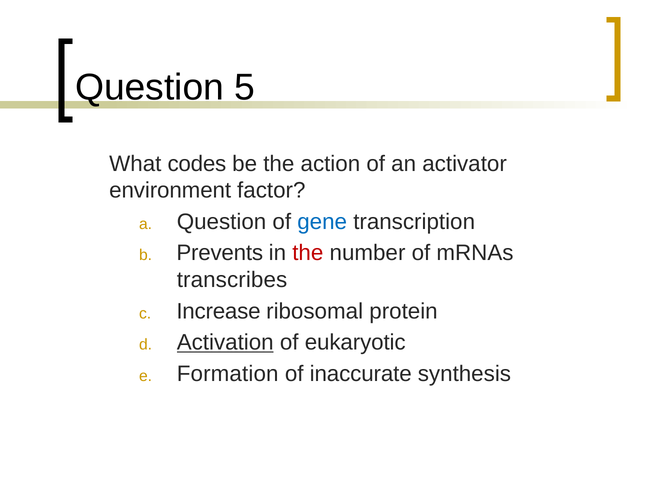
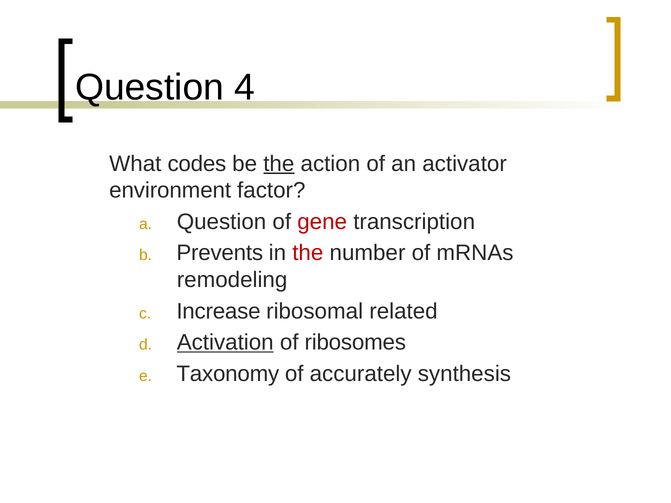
5: 5 -> 4
the at (279, 164) underline: none -> present
gene colour: blue -> red
transcribes: transcribes -> remodeling
protein: protein -> related
eukaryotic: eukaryotic -> ribosomes
Formation: Formation -> Taxonomy
inaccurate: inaccurate -> accurately
